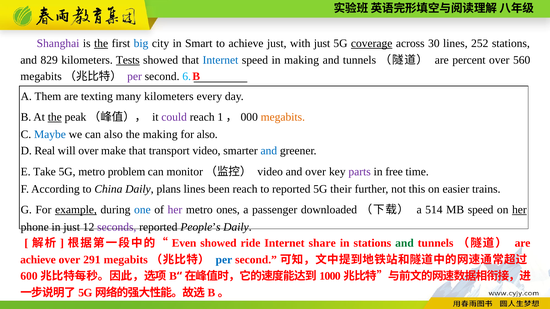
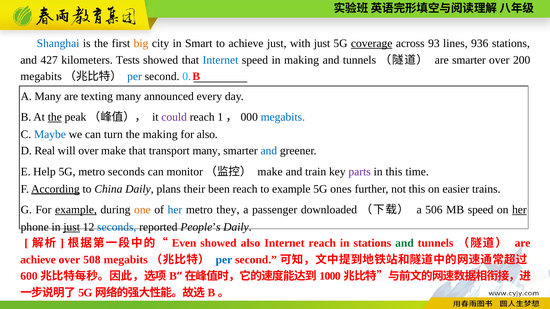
Shanghai colour: purple -> blue
the at (101, 44) underline: present -> none
big colour: blue -> orange
30: 30 -> 93
252: 252 -> 936
829: 829 -> 427
Tests underline: present -> none
are percent: percent -> smarter
560: 560 -> 200
per at (135, 77) colour: purple -> blue
6: 6 -> 0
A Them: Them -> Many
many kilometers: kilometers -> announced
megabits at (283, 117) colour: orange -> blue
can also: also -> turn
transport video: video -> many
Take: Take -> Help
metro problem: problem -> seconds
video at (270, 172): video -> make
and over: over -> train
in free: free -> this
According underline: none -> present
plans lines: lines -> their
to reported: reported -> example
their: their -> ones
one colour: blue -> orange
her at (175, 210) colour: purple -> blue
ones: ones -> they
514: 514 -> 506
just at (72, 227) underline: none -> present
seconds at (117, 227) colour: purple -> blue
showed ride: ride -> also
Internet share: share -> reach
291: 291 -> 508
